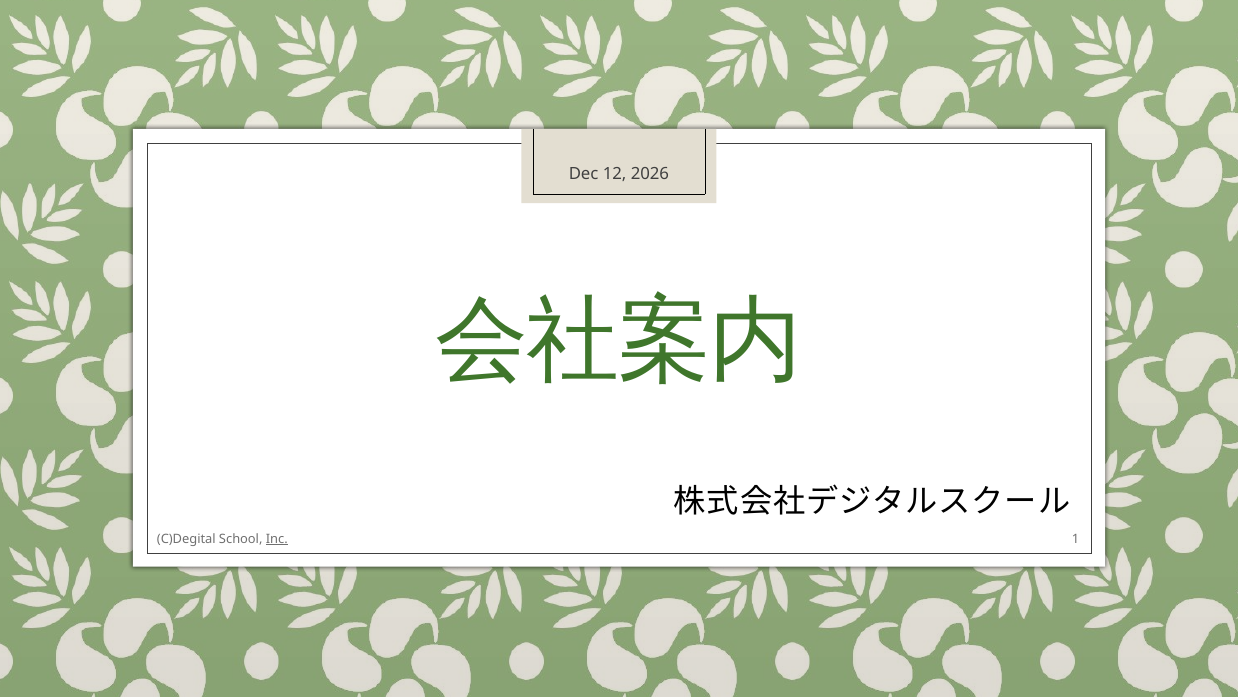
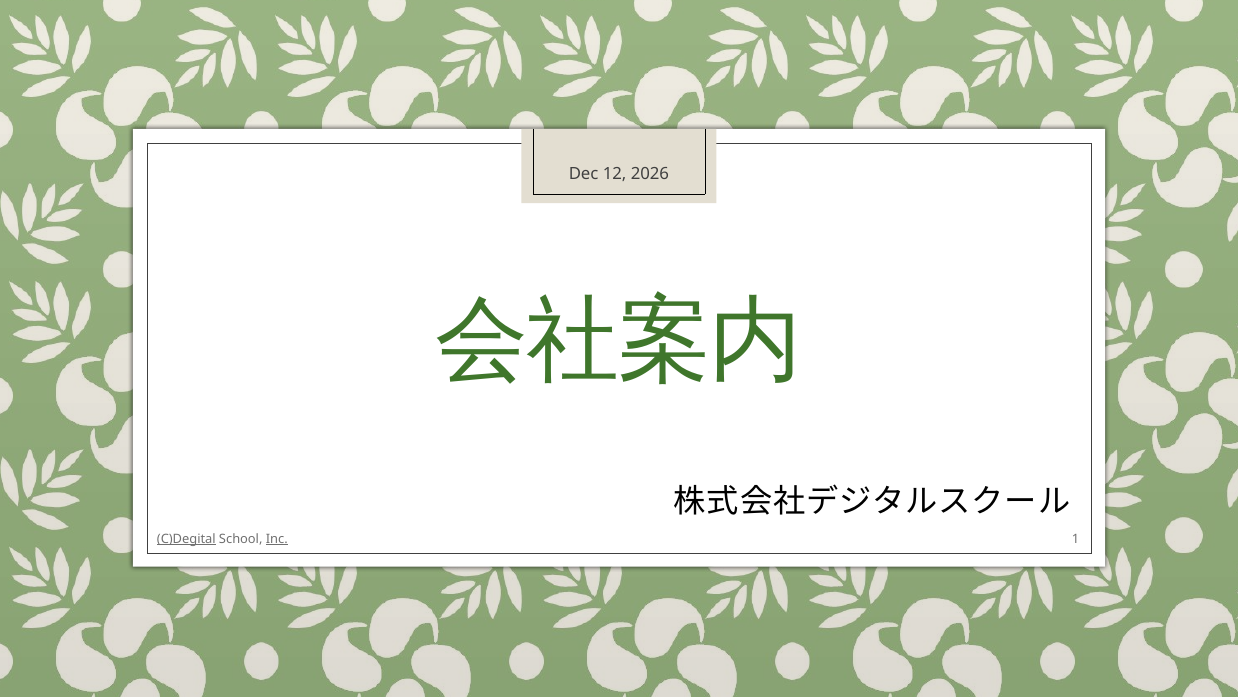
C)Degital underline: none -> present
